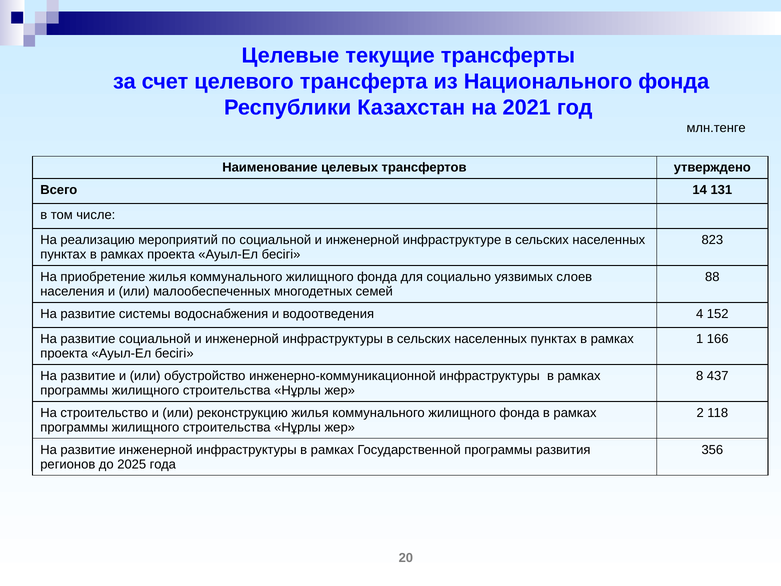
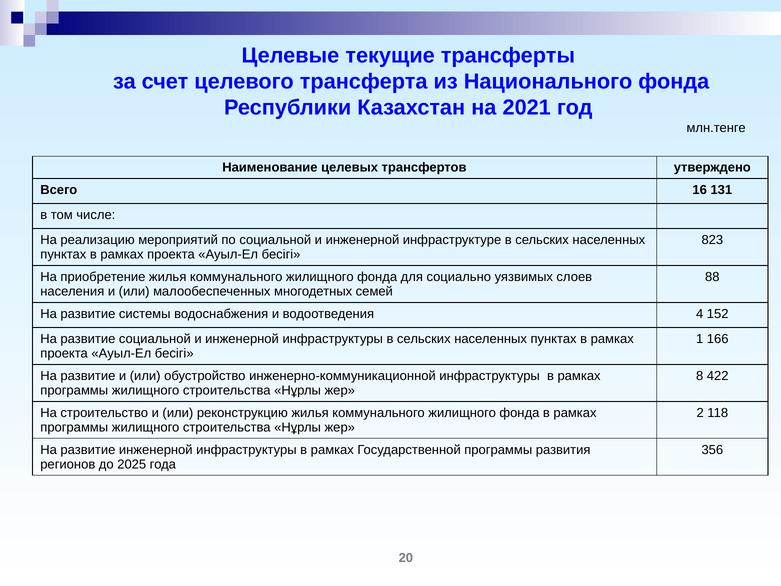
14: 14 -> 16
437: 437 -> 422
